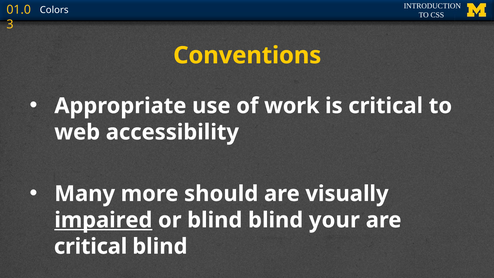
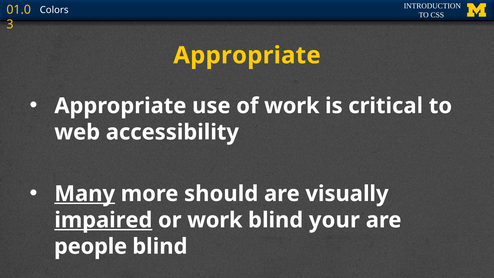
Conventions at (247, 55): Conventions -> Appropriate
Many underline: none -> present
or blind: blind -> work
critical at (91, 246): critical -> people
